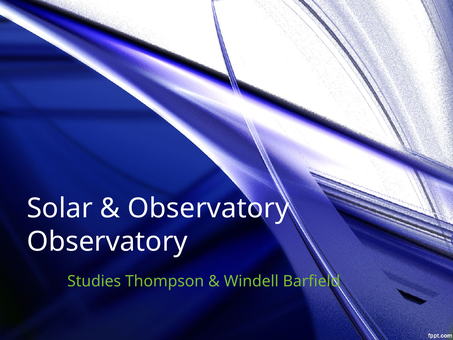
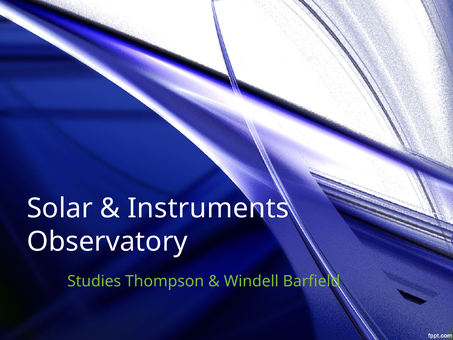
Observatory at (208, 208): Observatory -> Instruments
